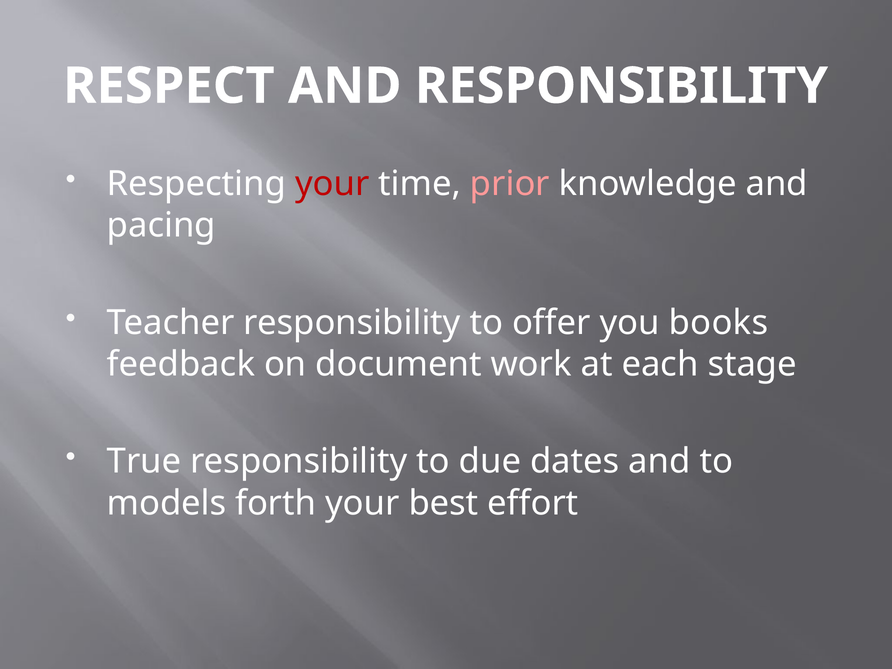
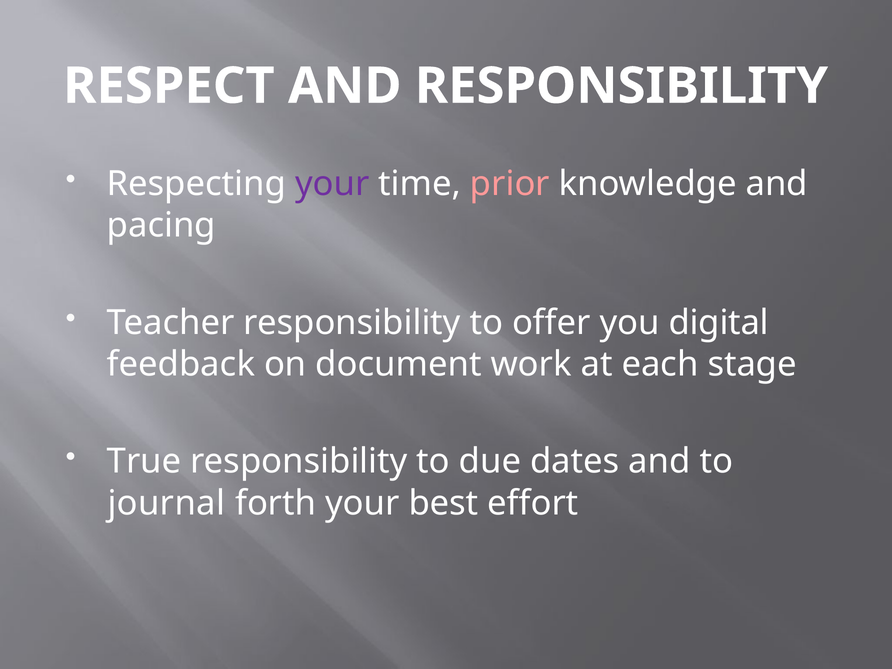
your at (332, 184) colour: red -> purple
books: books -> digital
models: models -> journal
